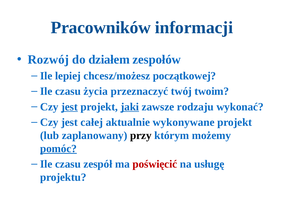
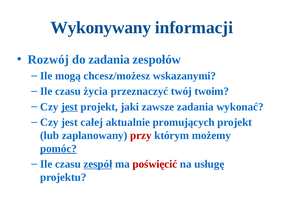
Pracowników: Pracowników -> Wykonywany
do działem: działem -> zadania
lepiej: lepiej -> mogą
początkowej: początkowej -> wskazanymi
jaki underline: present -> none
zawsze rodzaju: rodzaju -> zadania
wykonywane: wykonywane -> promujących
przy colour: black -> red
zespół underline: none -> present
